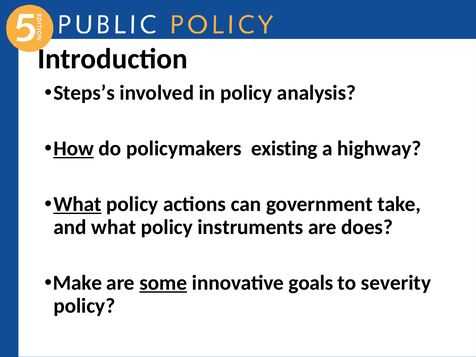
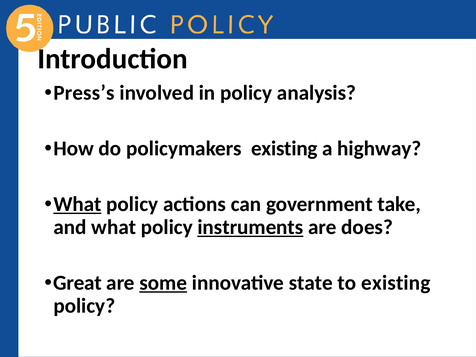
Steps’s: Steps’s -> Press’s
How underline: present -> none
instruments underline: none -> present
Make: Make -> Great
goals: goals -> state
to severity: severity -> existing
